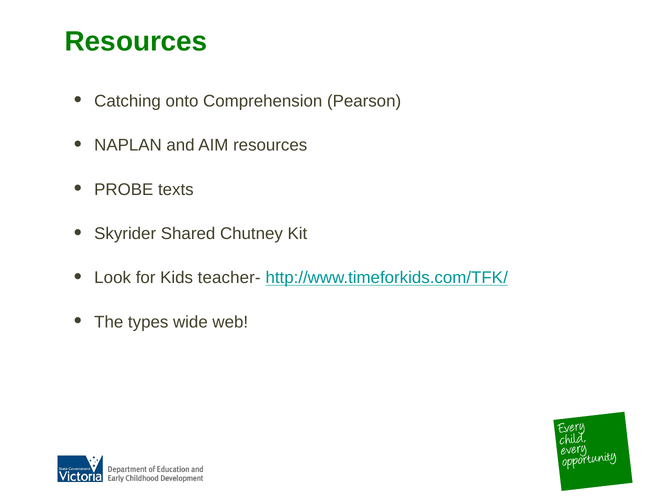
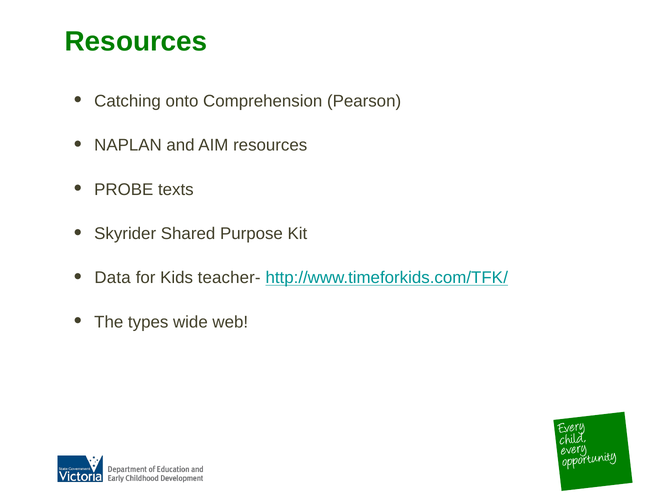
Chutney: Chutney -> Purpose
Look: Look -> Data
